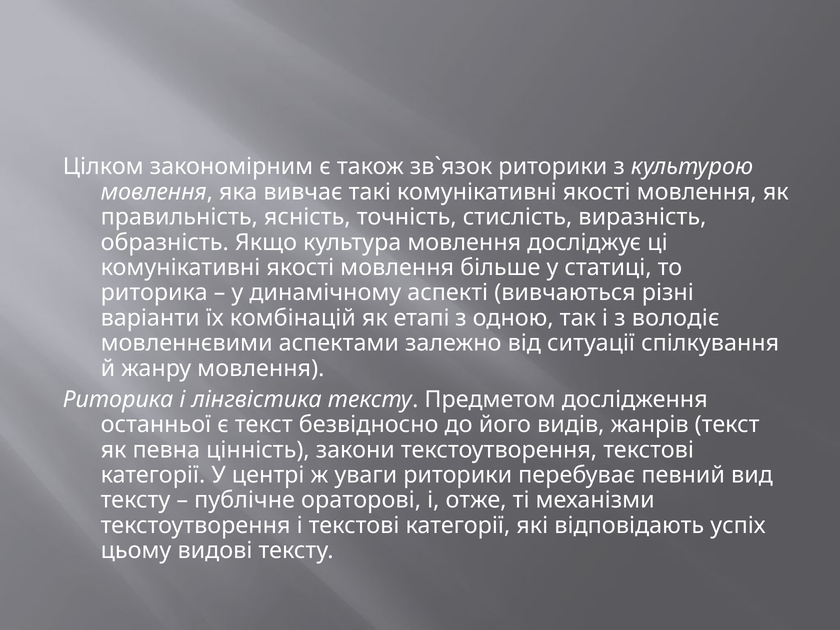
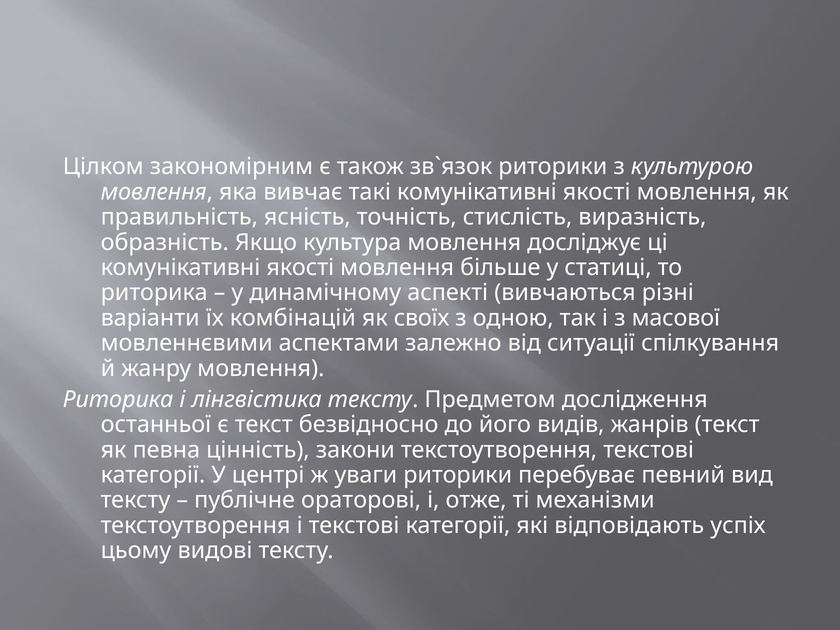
етапі: етапі -> своїх
володіє: володіє -> масової
